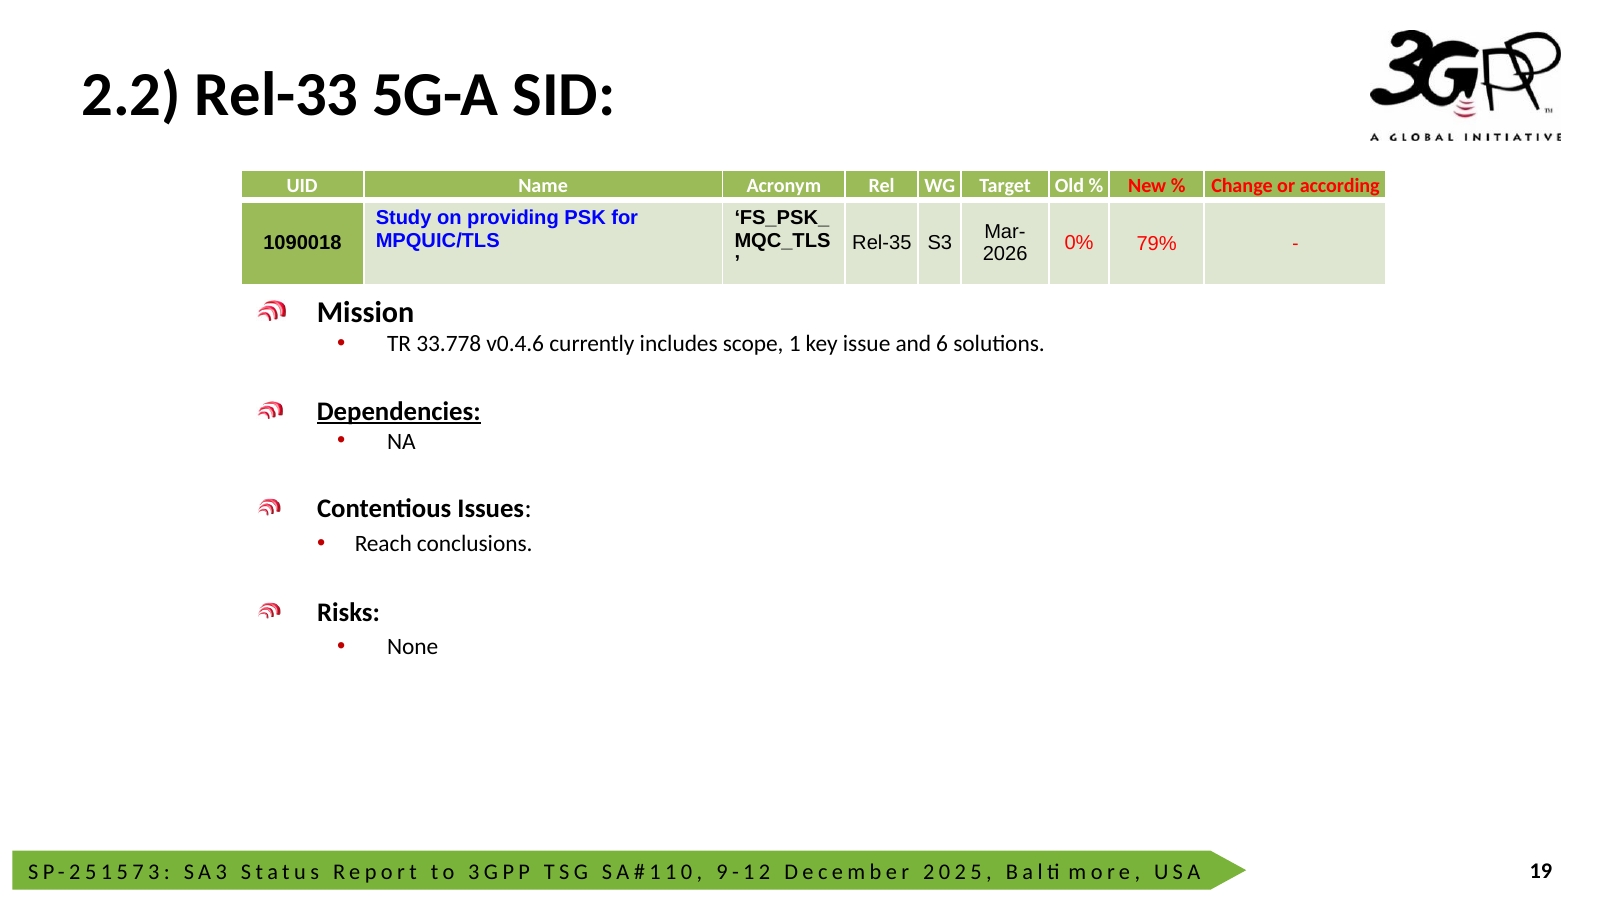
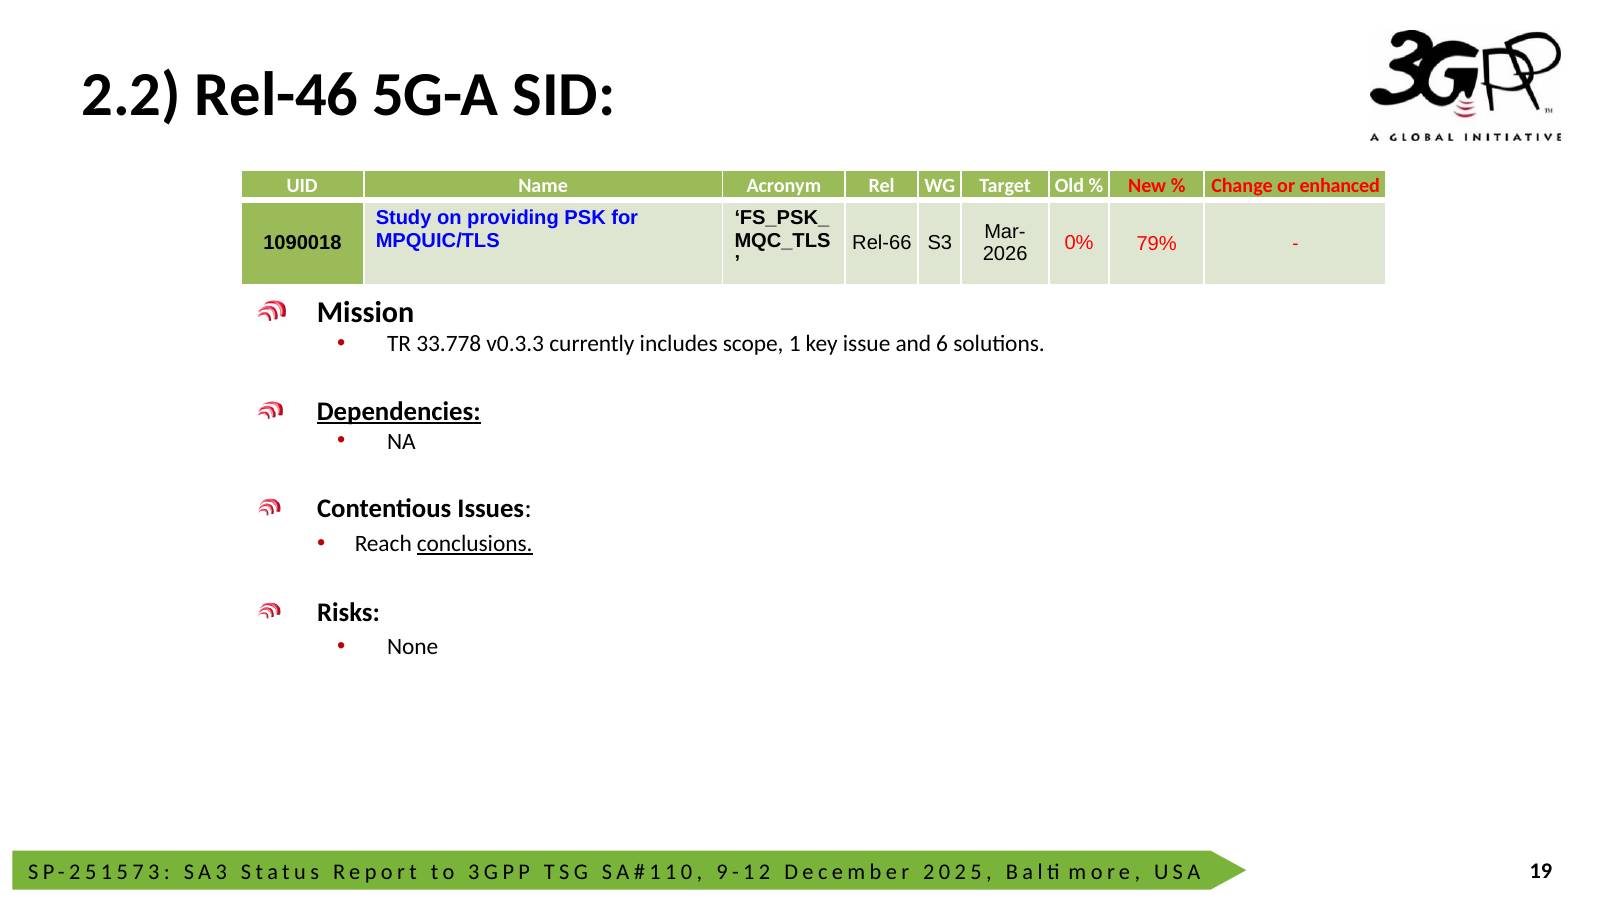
Rel-33: Rel-33 -> Rel-46
according: according -> enhanced
Rel-35: Rel-35 -> Rel-66
v0.4.6: v0.4.6 -> v0.3.3
conclusions underline: none -> present
